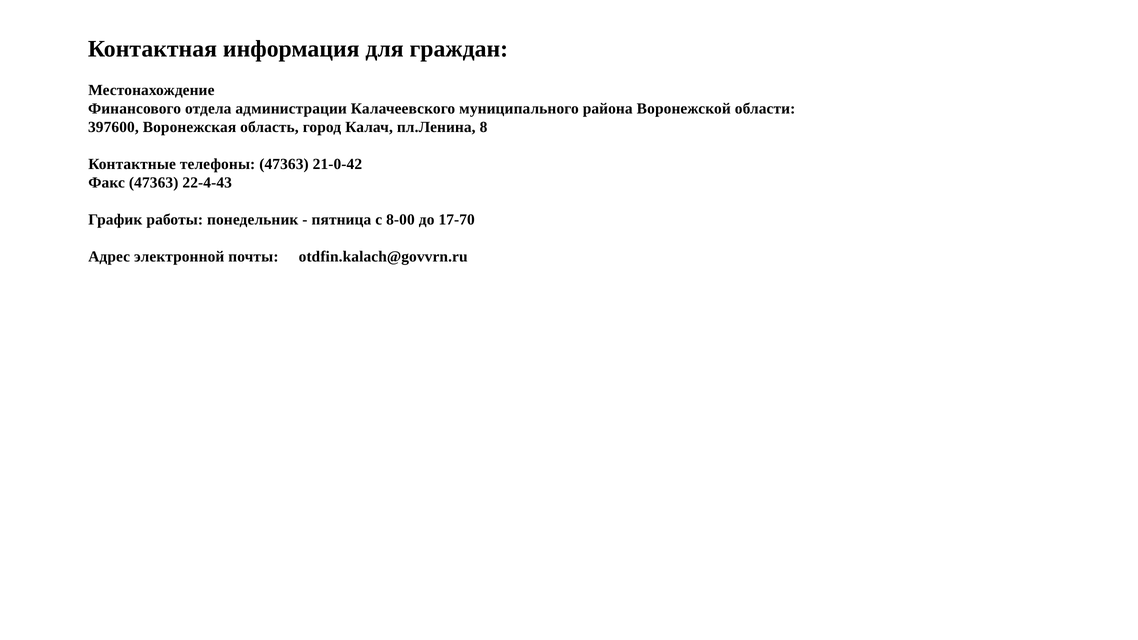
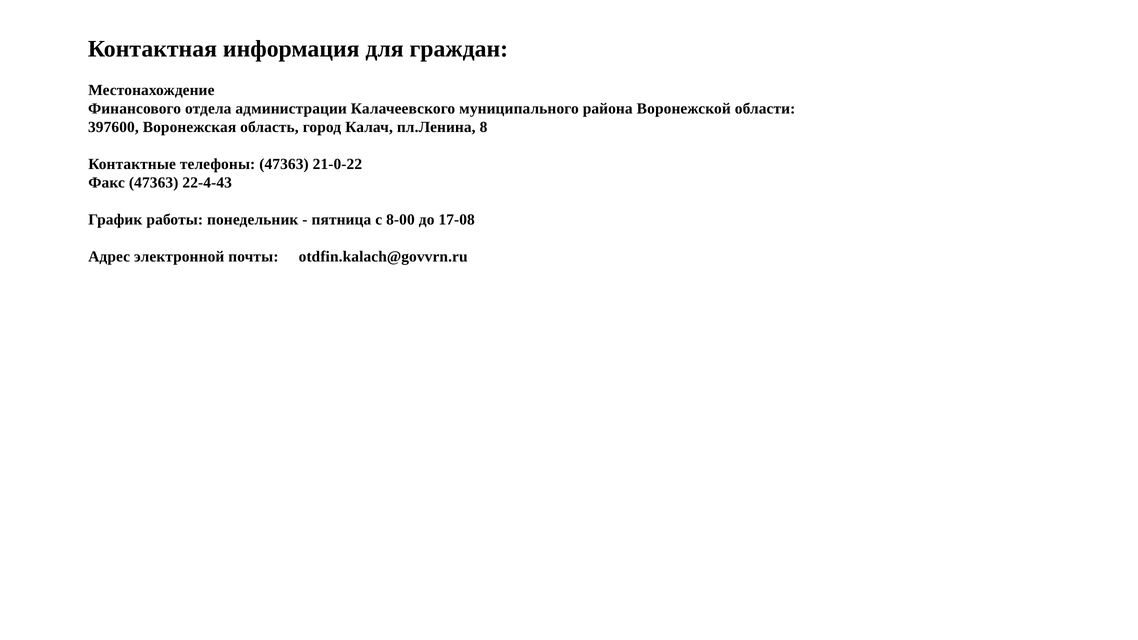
21-0-42: 21-0-42 -> 21-0-22
17-70: 17-70 -> 17-08
